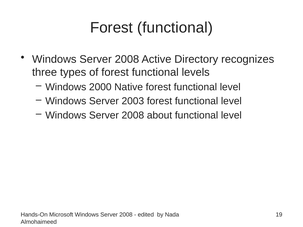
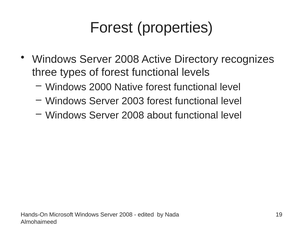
functional at (175, 28): functional -> properties
